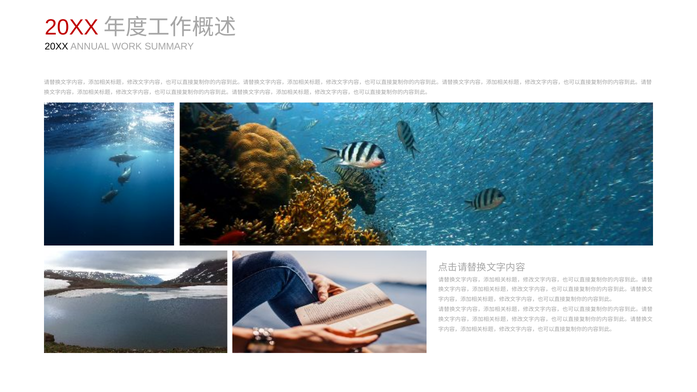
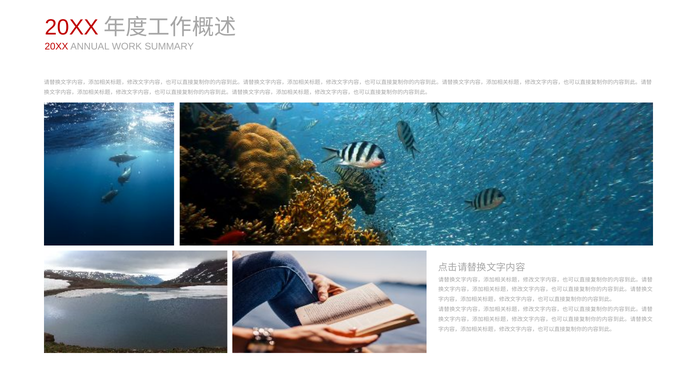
20XX at (56, 47) colour: black -> red
